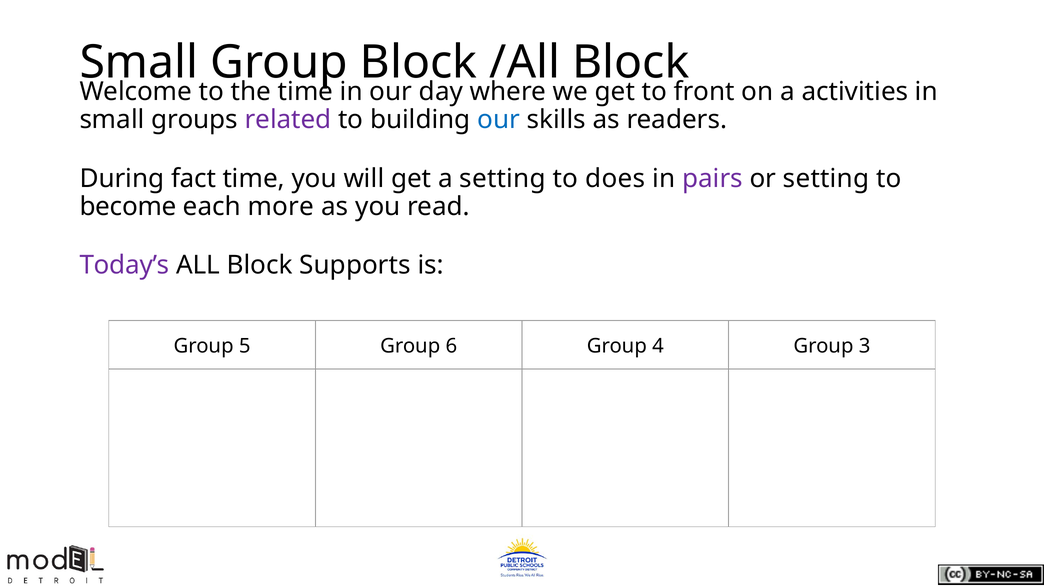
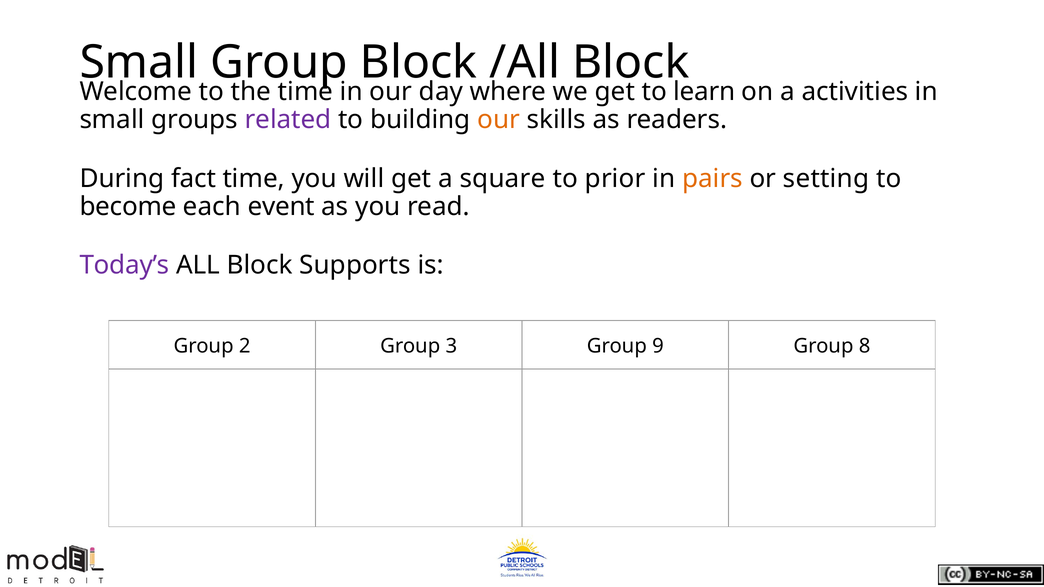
front: front -> learn
our at (499, 120) colour: blue -> orange
a setting: setting -> square
does: does -> prior
pairs colour: purple -> orange
more: more -> event
5: 5 -> 2
6: 6 -> 3
4: 4 -> 9
3: 3 -> 8
